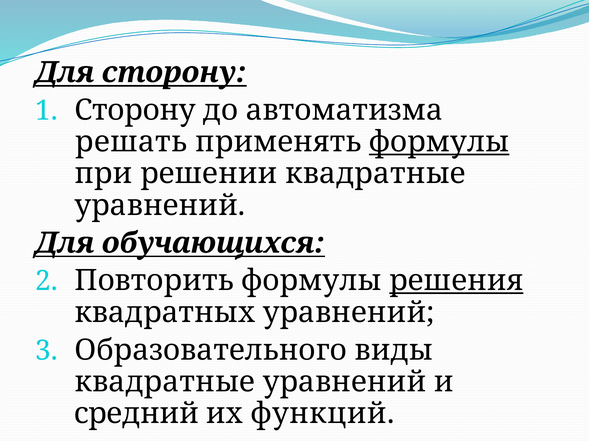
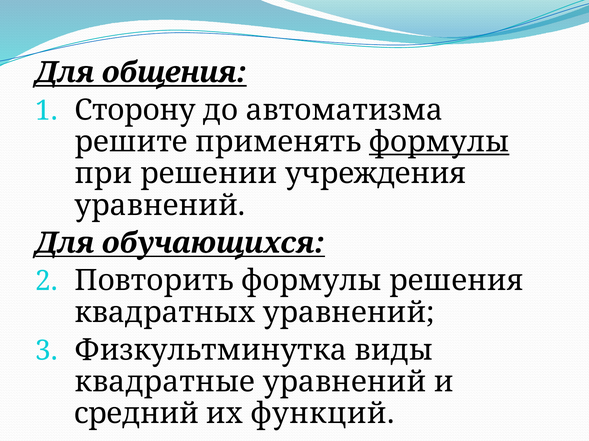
Для сторону: сторону -> общения
решать: решать -> решите
решении квадратные: квадратные -> учреждения
решения underline: present -> none
Образовательного: Образовательного -> Физкультминутка
